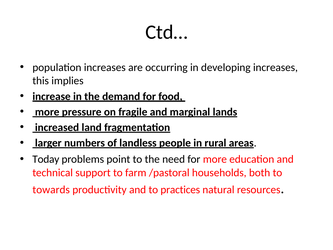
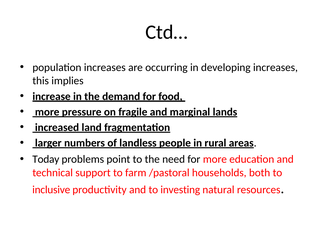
towards: towards -> inclusive
practices: practices -> investing
